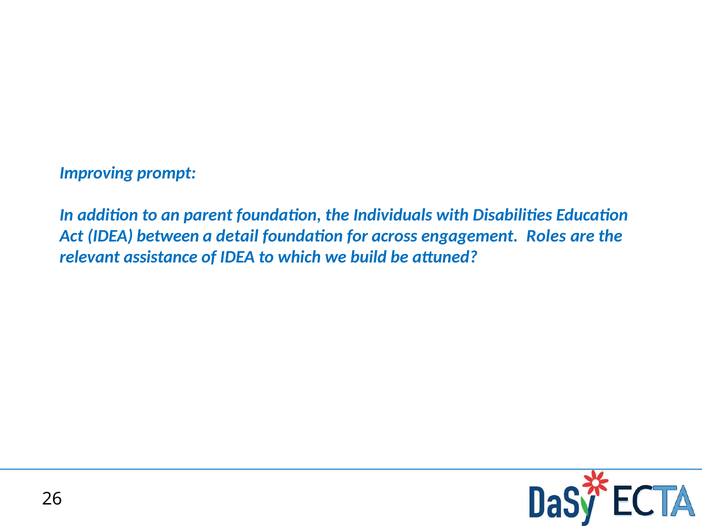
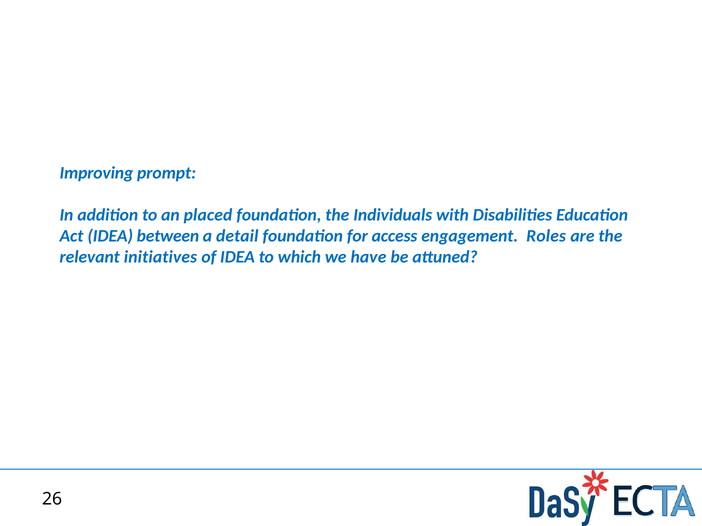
parent: parent -> placed
across: across -> access
assistance: assistance -> initiatives
build: build -> have
